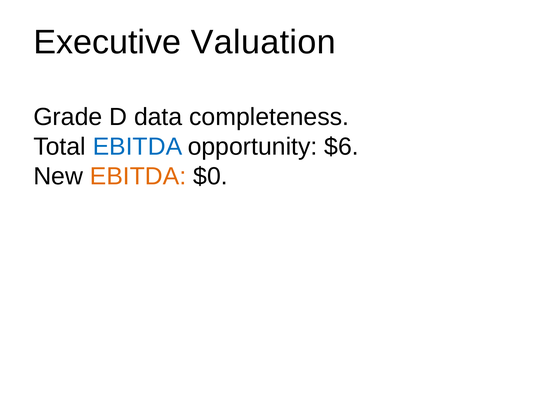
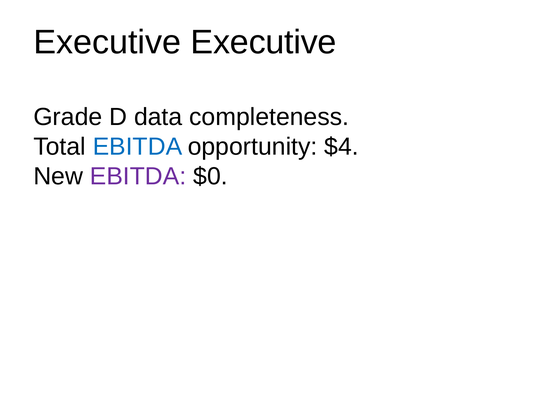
Executive Valuation: Valuation -> Executive
$6: $6 -> $4
EBITDA at (138, 177) colour: orange -> purple
